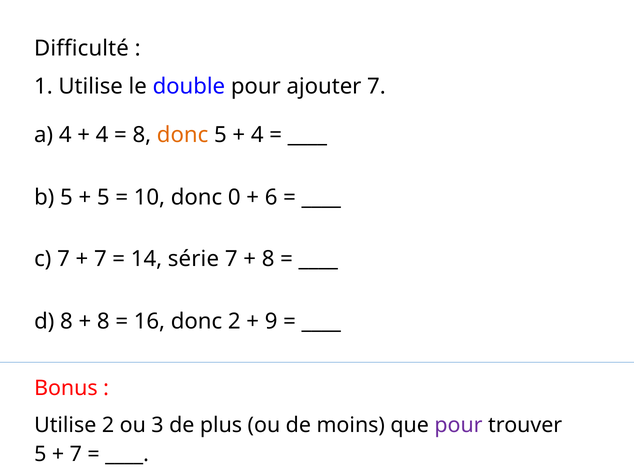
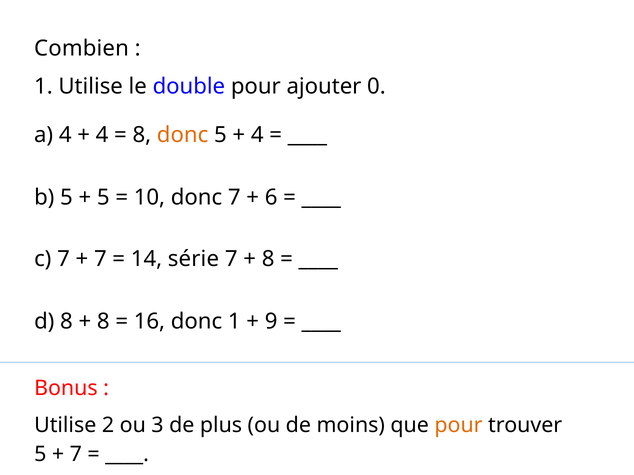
Difficulté: Difficulté -> Combien
ajouter 7: 7 -> 0
donc 0: 0 -> 7
donc 2: 2 -> 1
pour at (458, 426) colour: purple -> orange
